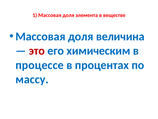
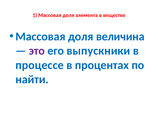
это colour: red -> purple
химическим: химическим -> выпускники
массу: массу -> найти
